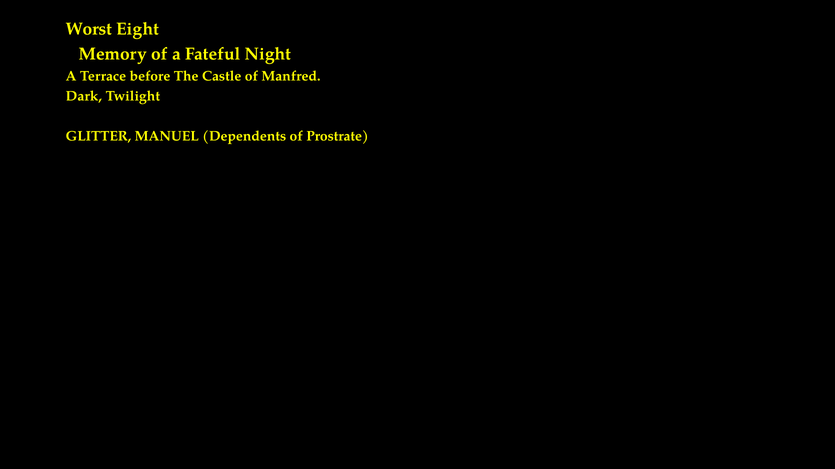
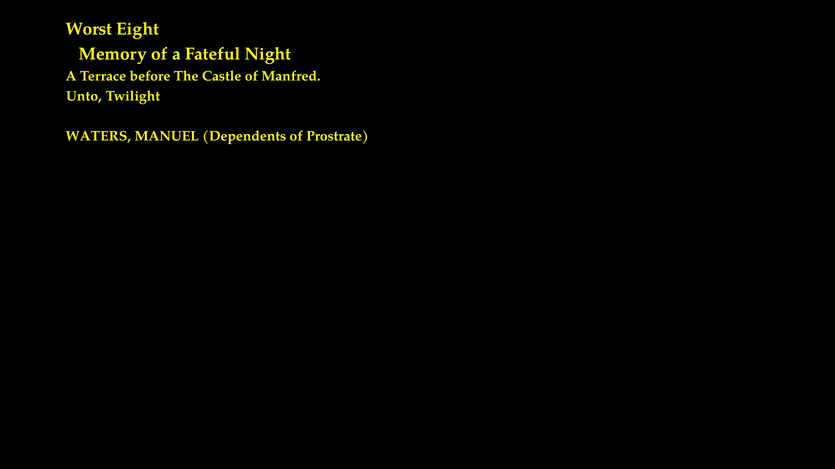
Dark: Dark -> Unto
GLITTER: GLITTER -> WATERS
